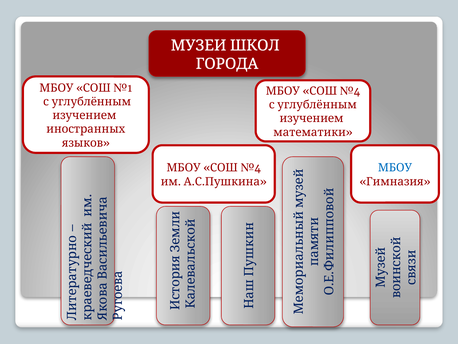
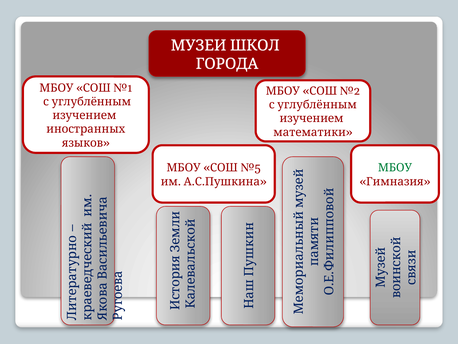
№4 at (350, 91): №4 -> №2
№4 at (251, 168): №4 -> №5
МБОУ at (395, 168) colour: blue -> green
